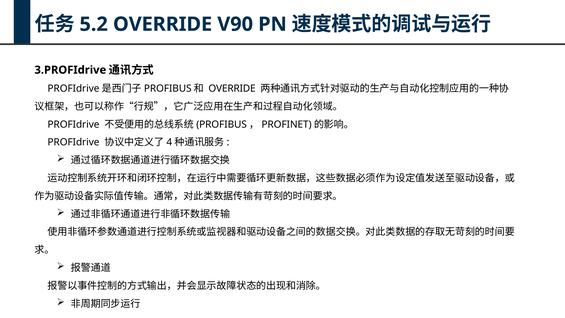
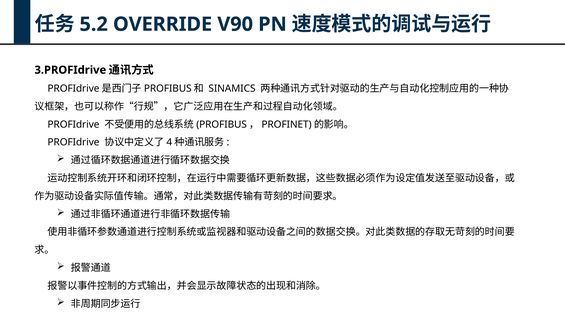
OVERRIDE at (232, 89): OVERRIDE -> SINAMICS
